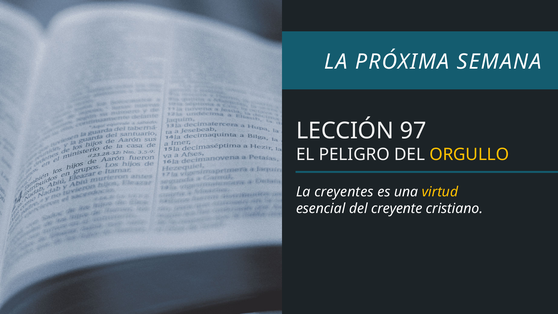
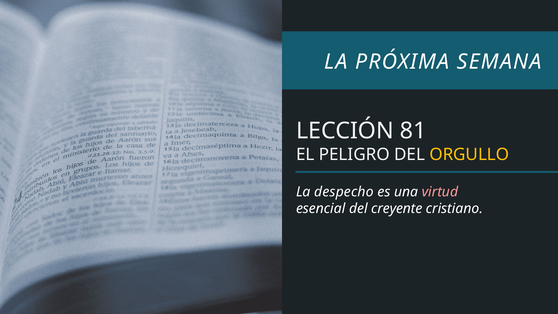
97: 97 -> 81
creyentes: creyentes -> despecho
virtud colour: yellow -> pink
